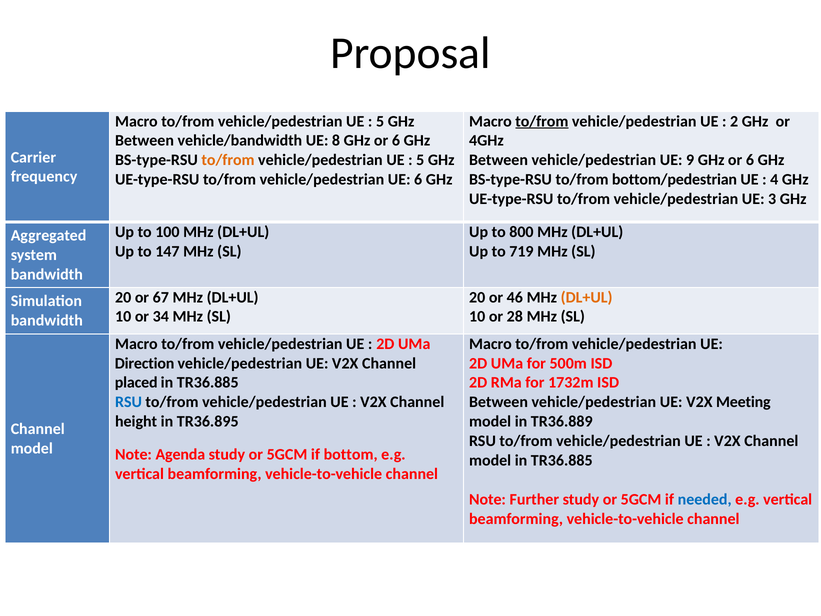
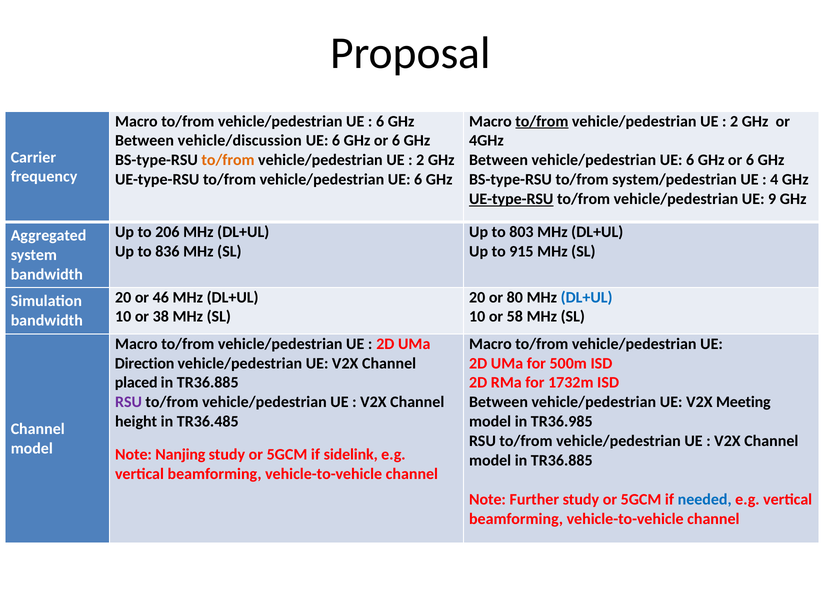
5 at (380, 121): 5 -> 6
vehicle/bandwidth: vehicle/bandwidth -> vehicle/discussion
8 at (336, 141): 8 -> 6
5 at (420, 160): 5 -> 2
Between vehicle/pedestrian UE 9: 9 -> 6
bottom/pedestrian: bottom/pedestrian -> system/pedestrian
UE-type-RSU at (511, 199) underline: none -> present
3: 3 -> 9
100: 100 -> 206
800: 800 -> 803
147: 147 -> 836
719: 719 -> 915
67: 67 -> 46
46: 46 -> 80
DL+UL at (587, 297) colour: orange -> blue
34: 34 -> 38
28: 28 -> 58
RSU at (128, 402) colour: blue -> purple
TR36.895: TR36.895 -> TR36.485
TR36.889: TR36.889 -> TR36.985
Agenda: Agenda -> Nanjing
bottom: bottom -> sidelink
